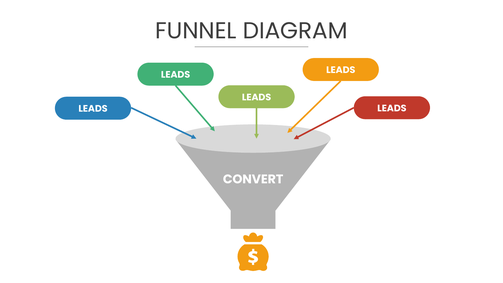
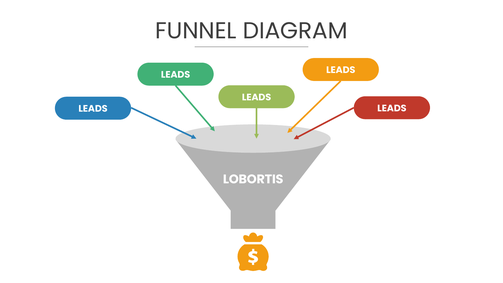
CONVERT: CONVERT -> LOBORTIS
